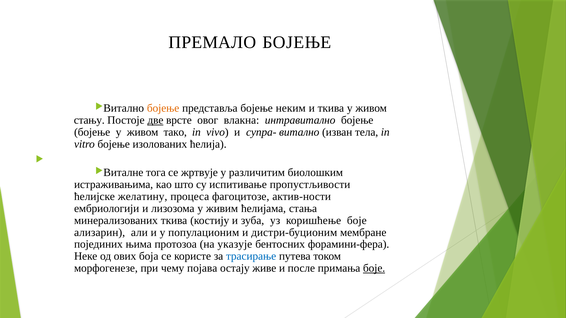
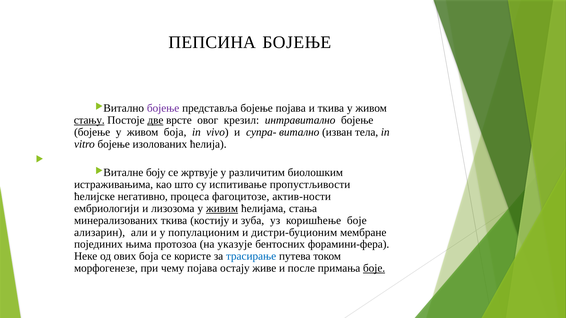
ПРЕМАЛО: ПРЕМАЛО -> ПЕПСИНА
бојење at (163, 108) colour: orange -> purple
бојење неким: неким -> појава
стању underline: none -> present
влакна: влакна -> крезил
живом тако: тако -> боја
тога: тога -> боју
желатину: желатину -> негативно
живим underline: none -> present
